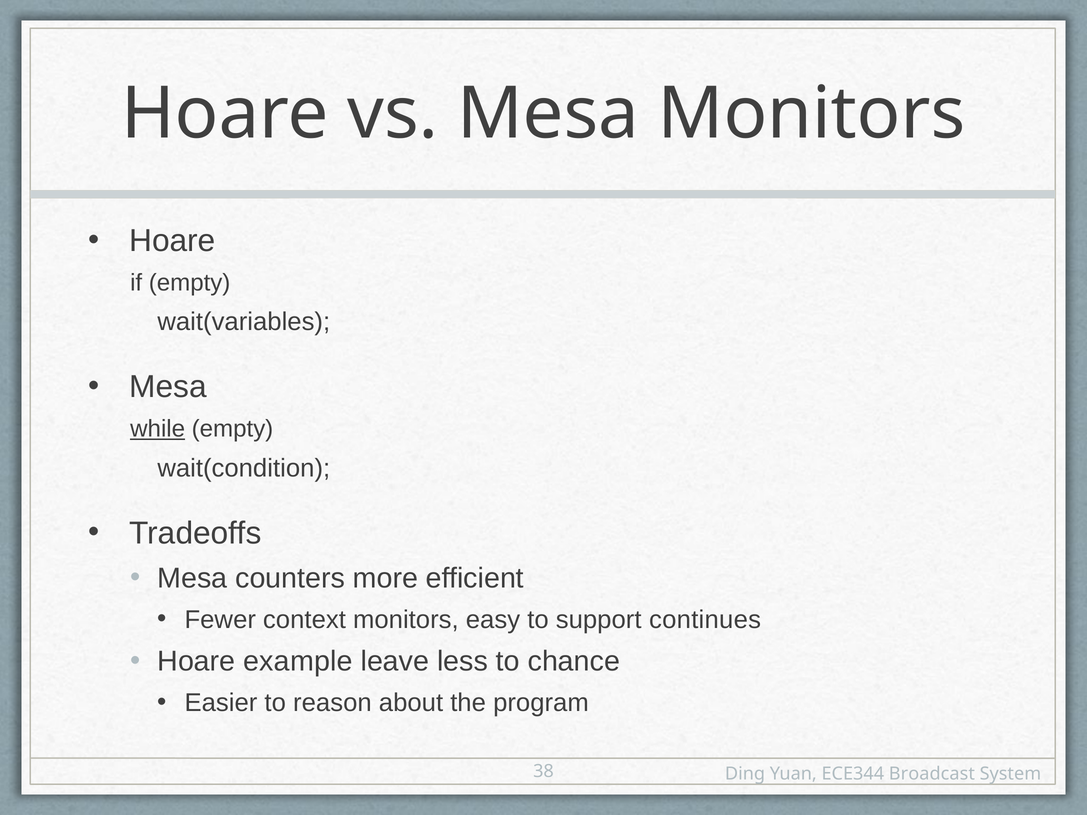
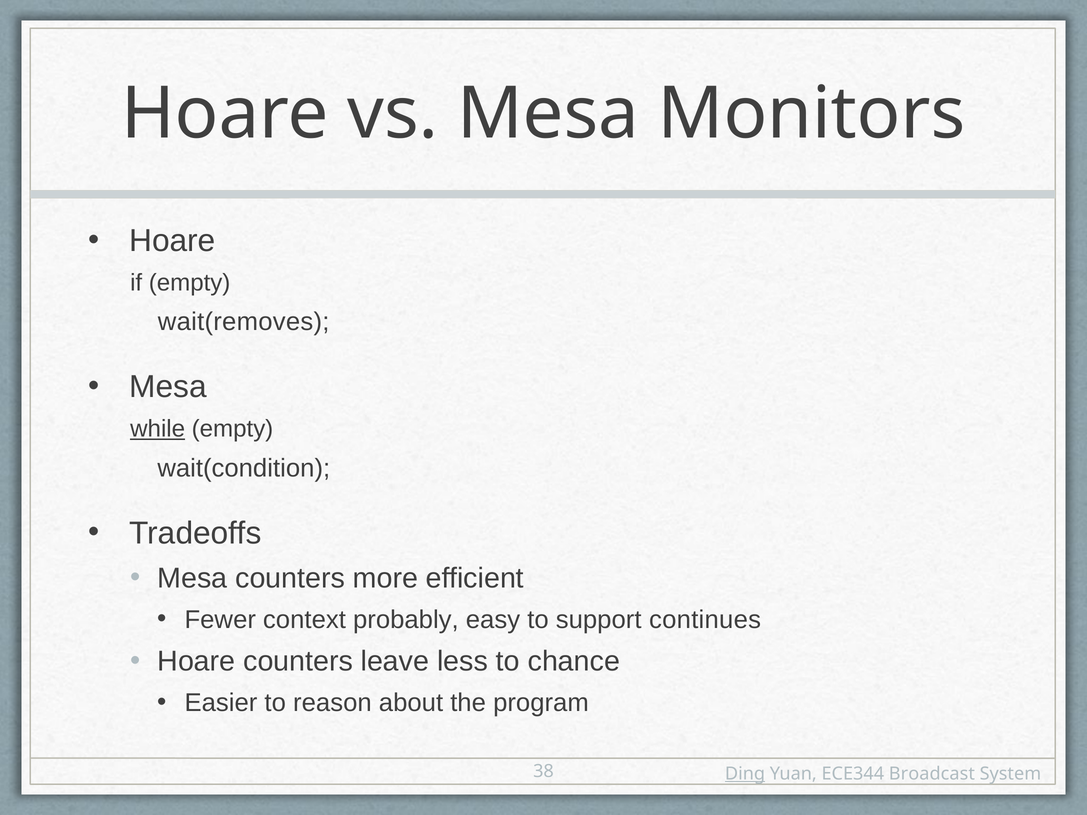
wait(variables: wait(variables -> wait(removes
context monitors: monitors -> probably
Hoare example: example -> counters
Ding underline: none -> present
